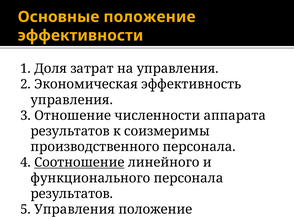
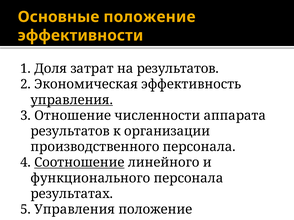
на управления: управления -> результатов
управления at (72, 100) underline: none -> present
соизмеримы: соизмеримы -> организации
результатов at (72, 194): результатов -> результатах
